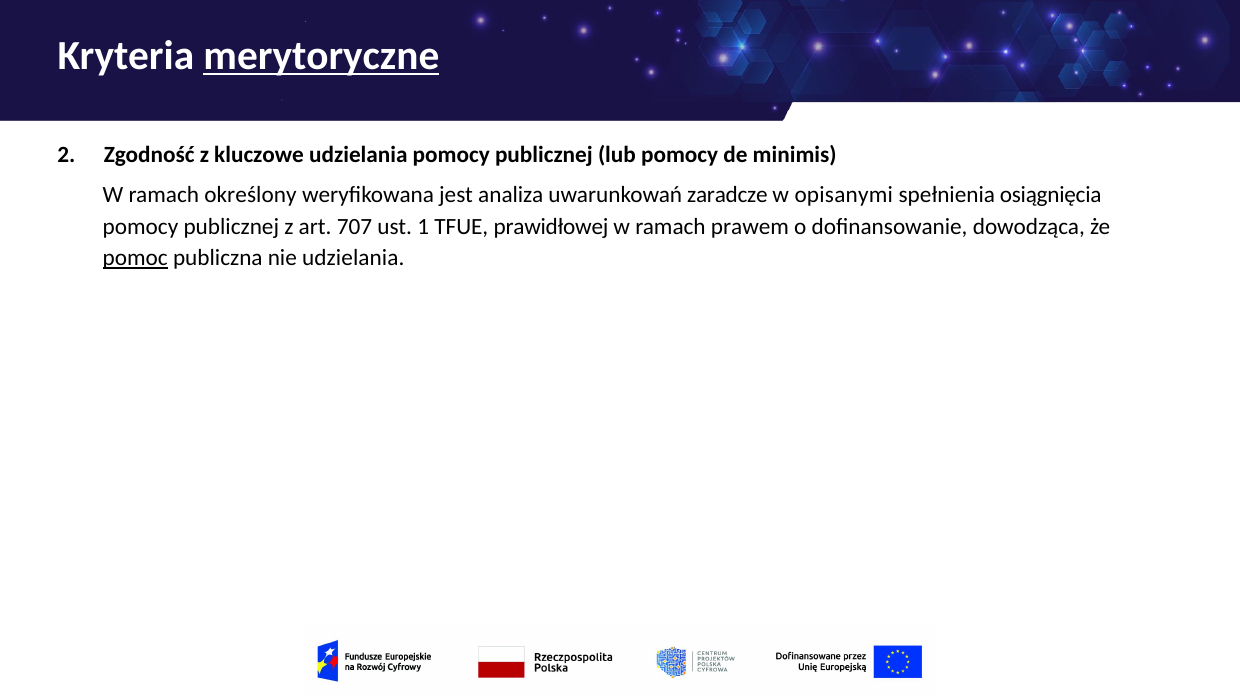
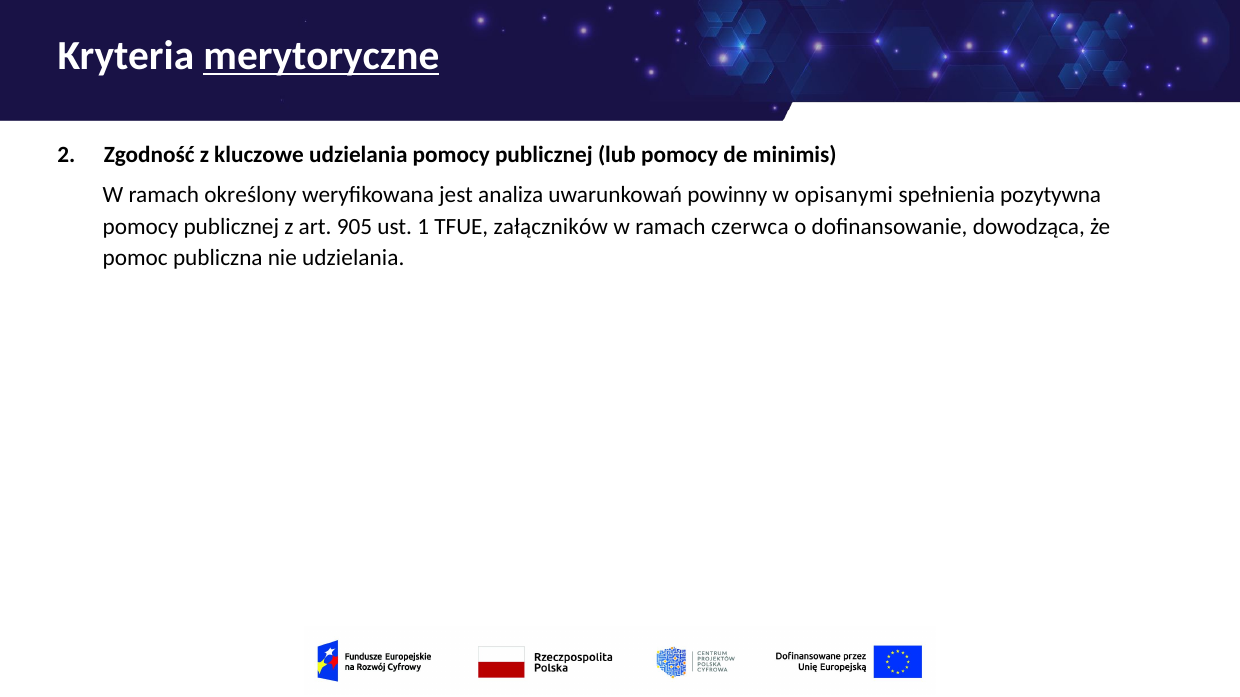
zaradcze: zaradcze -> powinny
osiągnięcia: osiągnięcia -> pozytywna
707: 707 -> 905
prawidłowej: prawidłowej -> załączników
prawem: prawem -> czerwca
pomoc underline: present -> none
